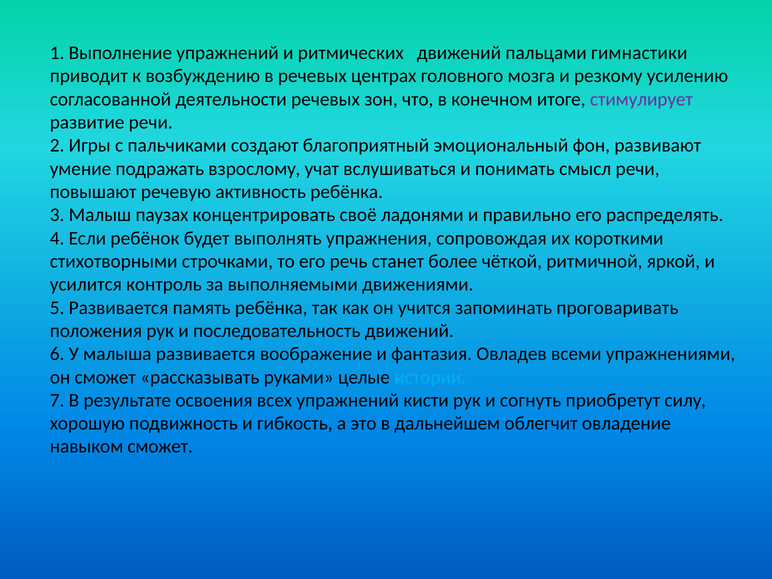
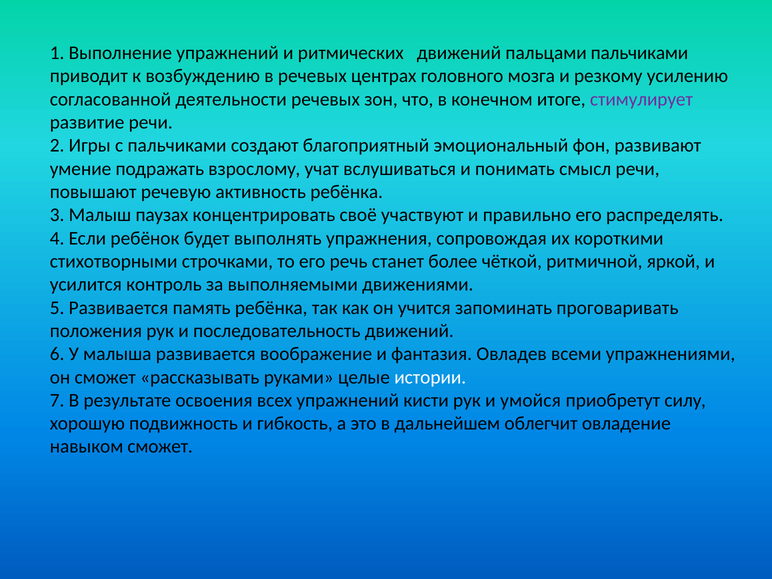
пальцами гимнастики: гимнастики -> пальчиками
ладонями: ладонями -> участвуют
истории colour: light blue -> white
согнуть: согнуть -> умойся
